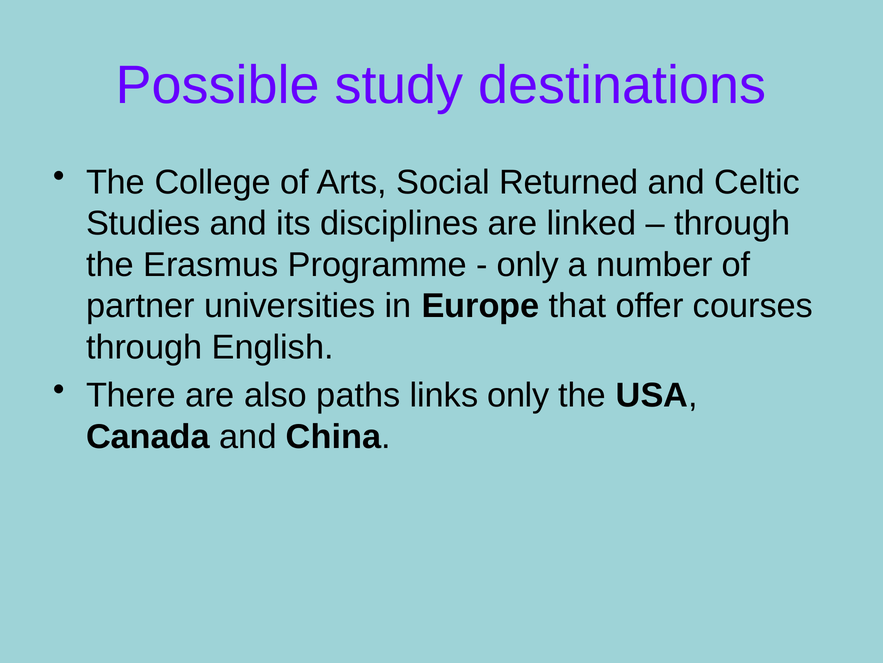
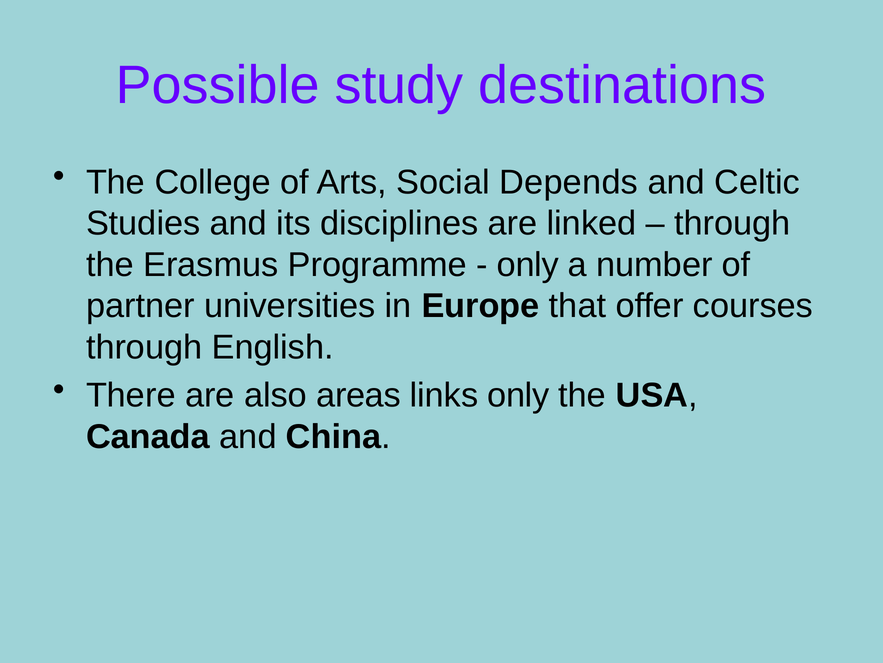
Returned: Returned -> Depends
paths: paths -> areas
